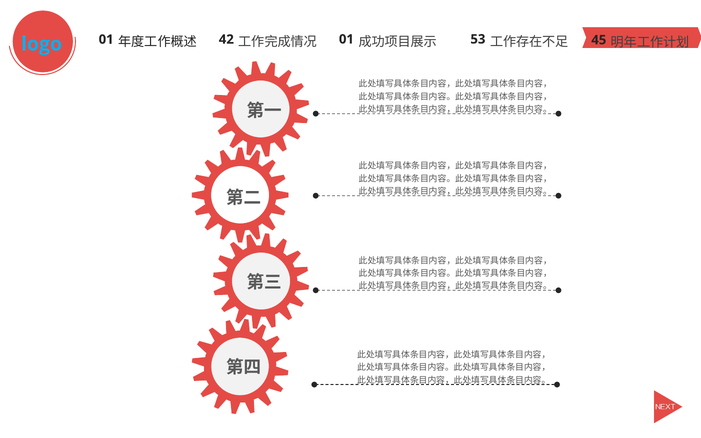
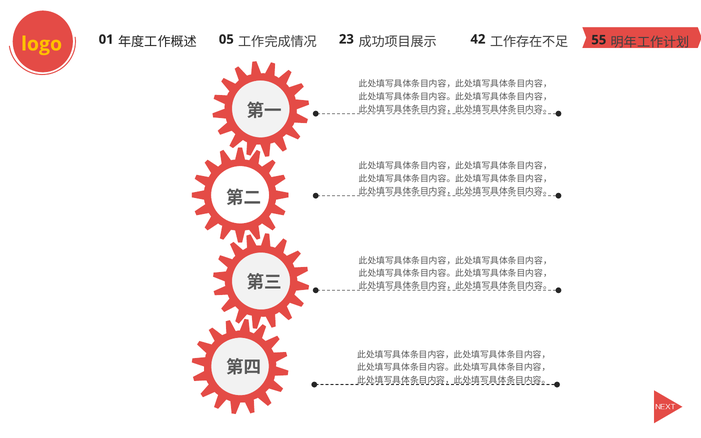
logo colour: light blue -> yellow
42: 42 -> 05
01 at (346, 39): 01 -> 23
53: 53 -> 42
45: 45 -> 55
